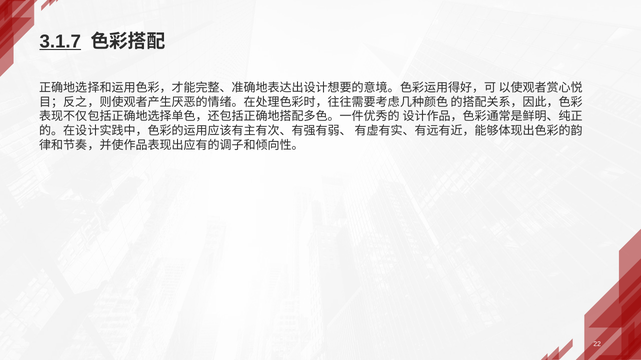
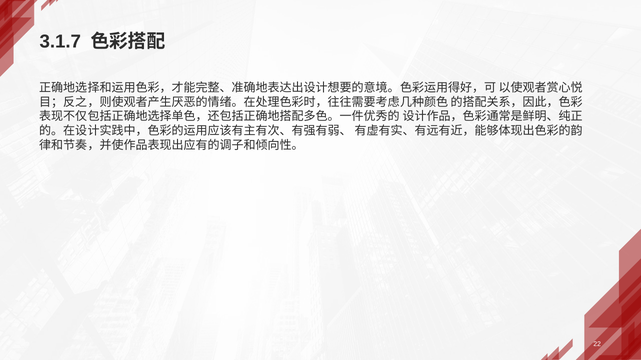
3.1.7 underline: present -> none
